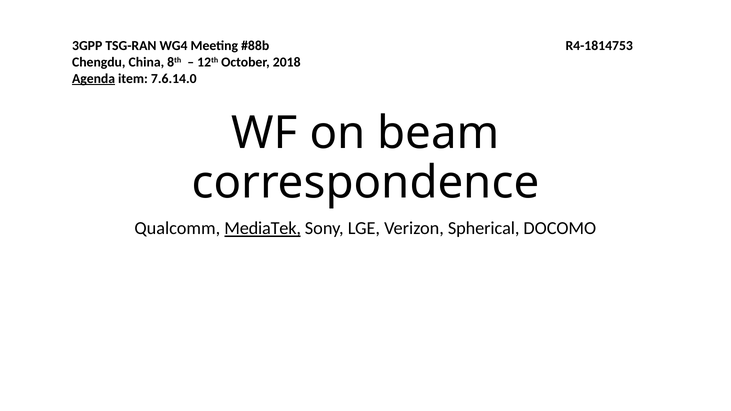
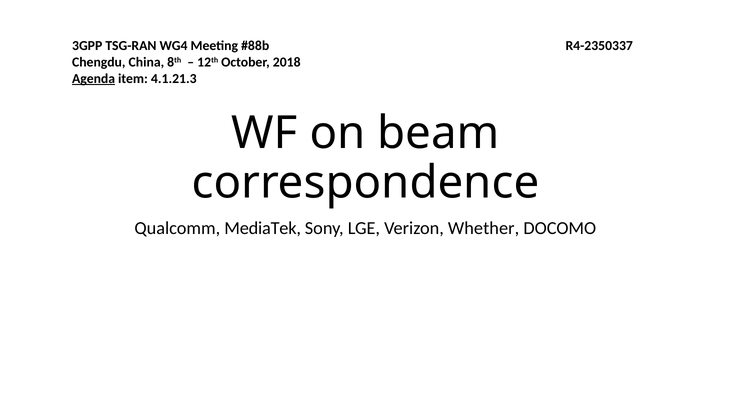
R4-1814753: R4-1814753 -> R4-2350337
7.6.14.0: 7.6.14.0 -> 4.1.21.3
MediaTek underline: present -> none
Spherical: Spherical -> Whether
